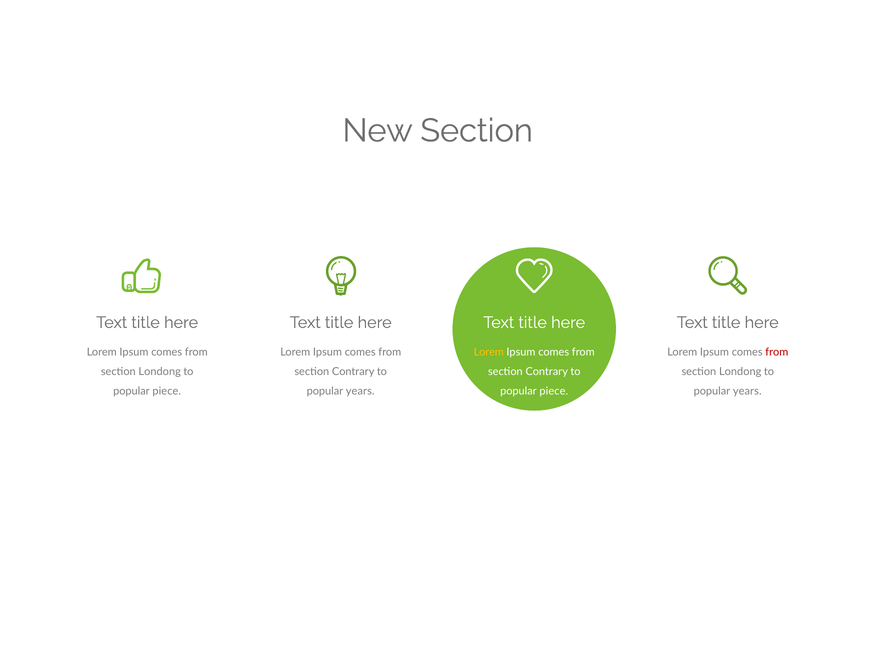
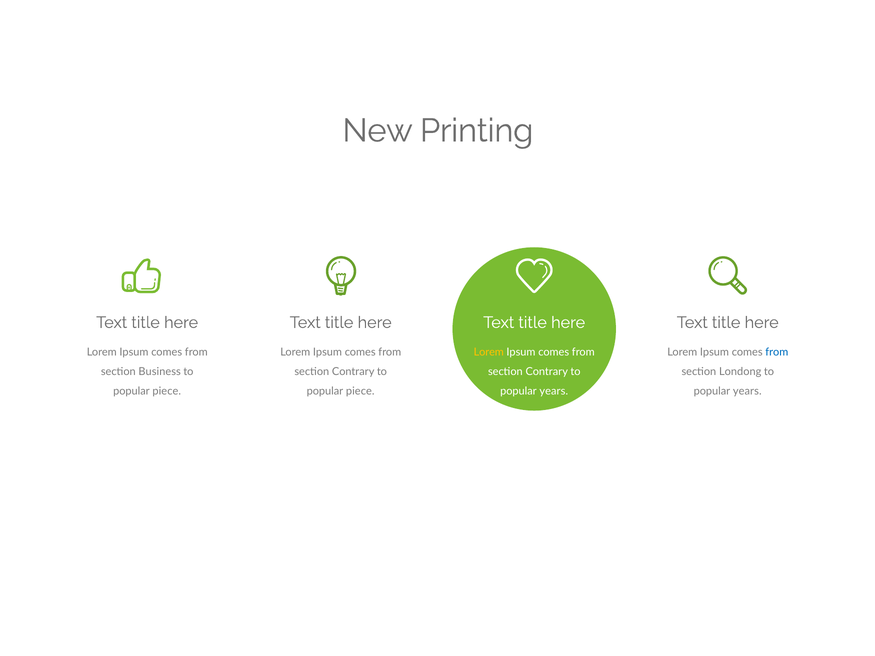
New Section: Section -> Printing
from at (777, 352) colour: red -> blue
Londong at (160, 372): Londong -> Business
years at (360, 392): years -> piece
piece at (554, 392): piece -> years
